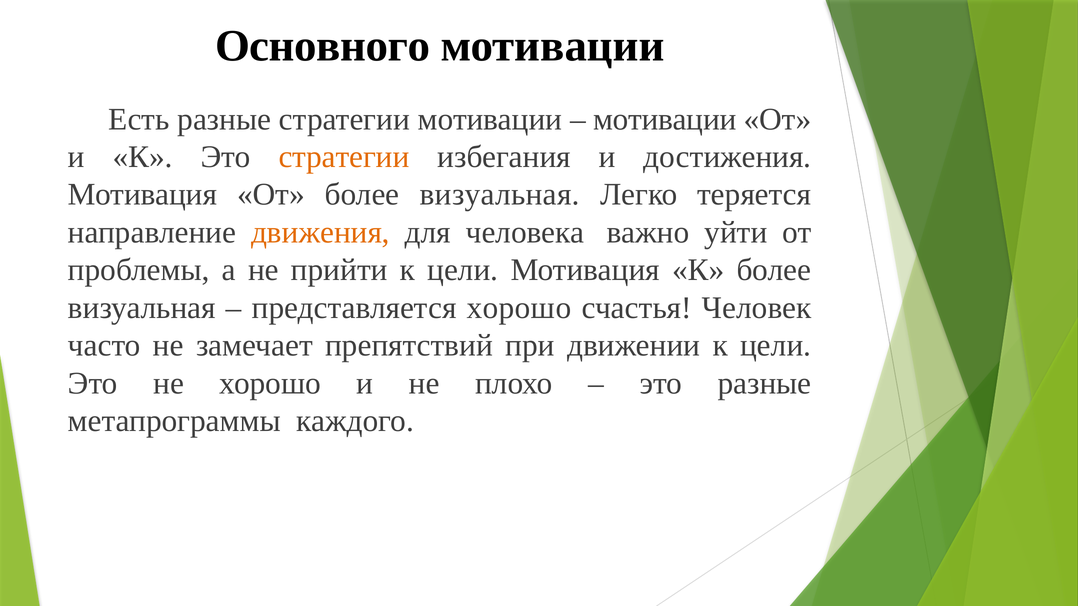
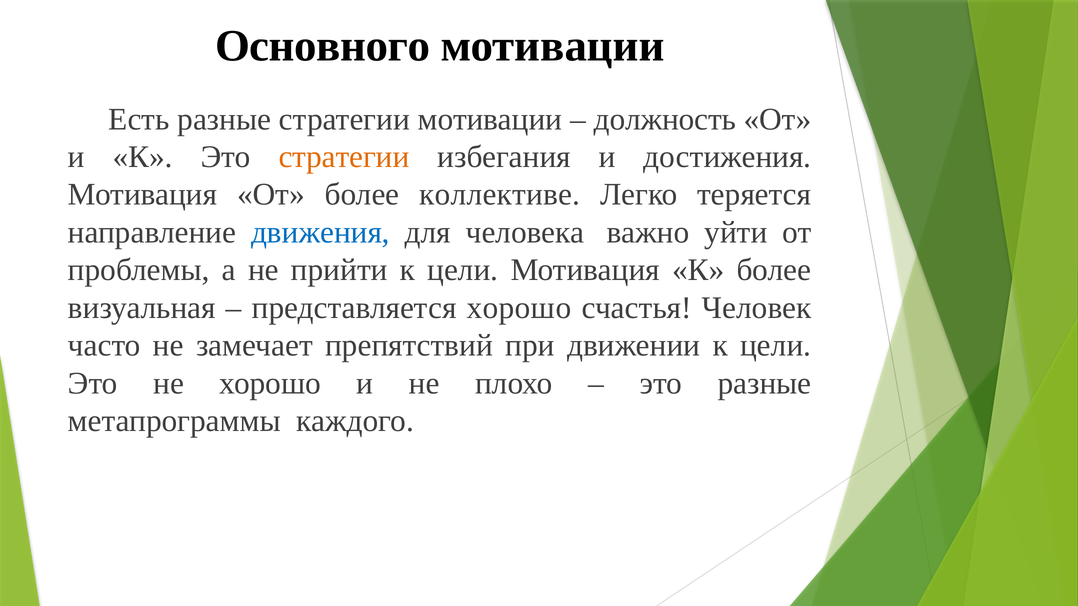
мотивации at (665, 119): мотивации -> должность
От более визуальная: визуальная -> коллективе
движения colour: orange -> blue
